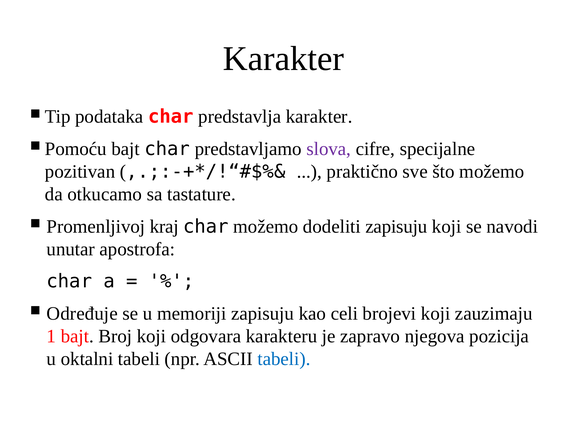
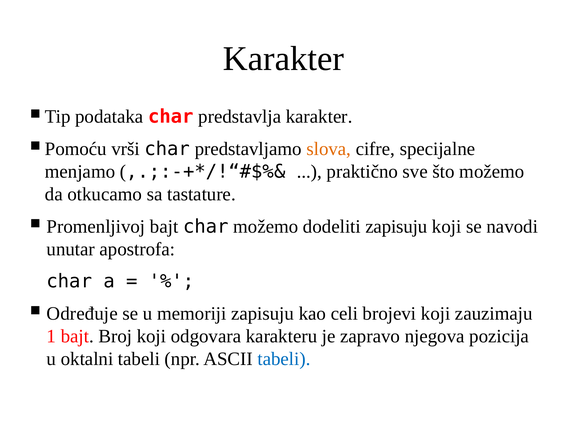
Pomoću bajt: bajt -> vrši
slova colour: purple -> orange
pozitivan: pozitivan -> menjamo
Promenljivoj kraj: kraj -> bajt
